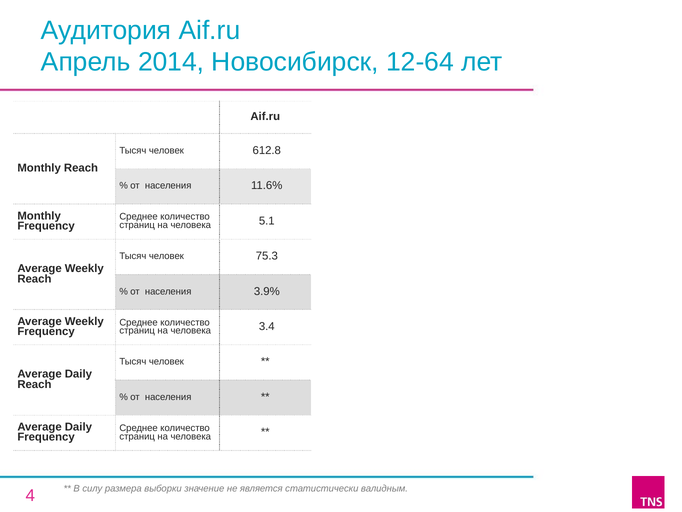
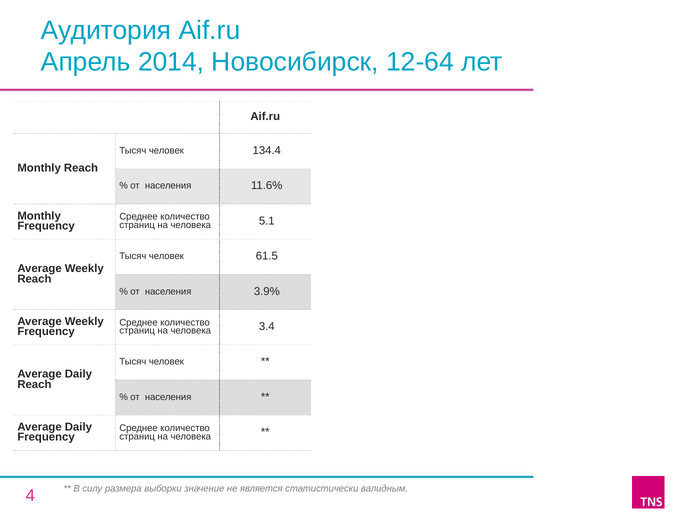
612.8: 612.8 -> 134.4
75.3: 75.3 -> 61.5
